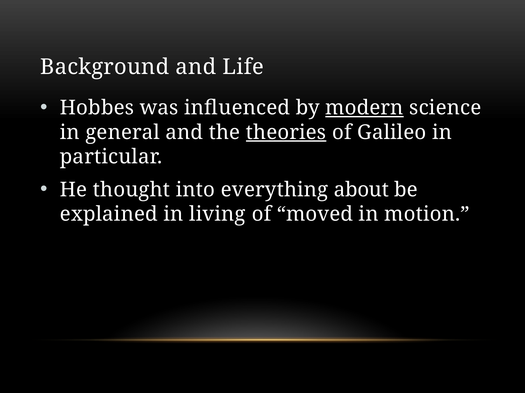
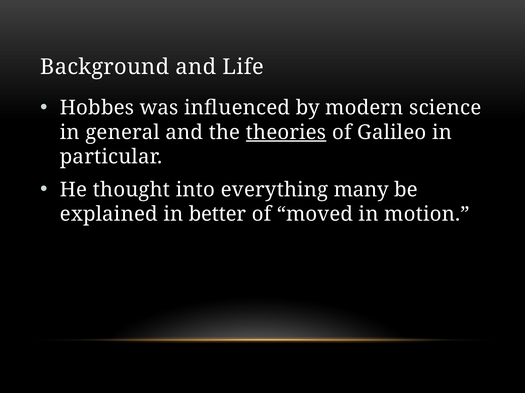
modern underline: present -> none
about: about -> many
living: living -> better
